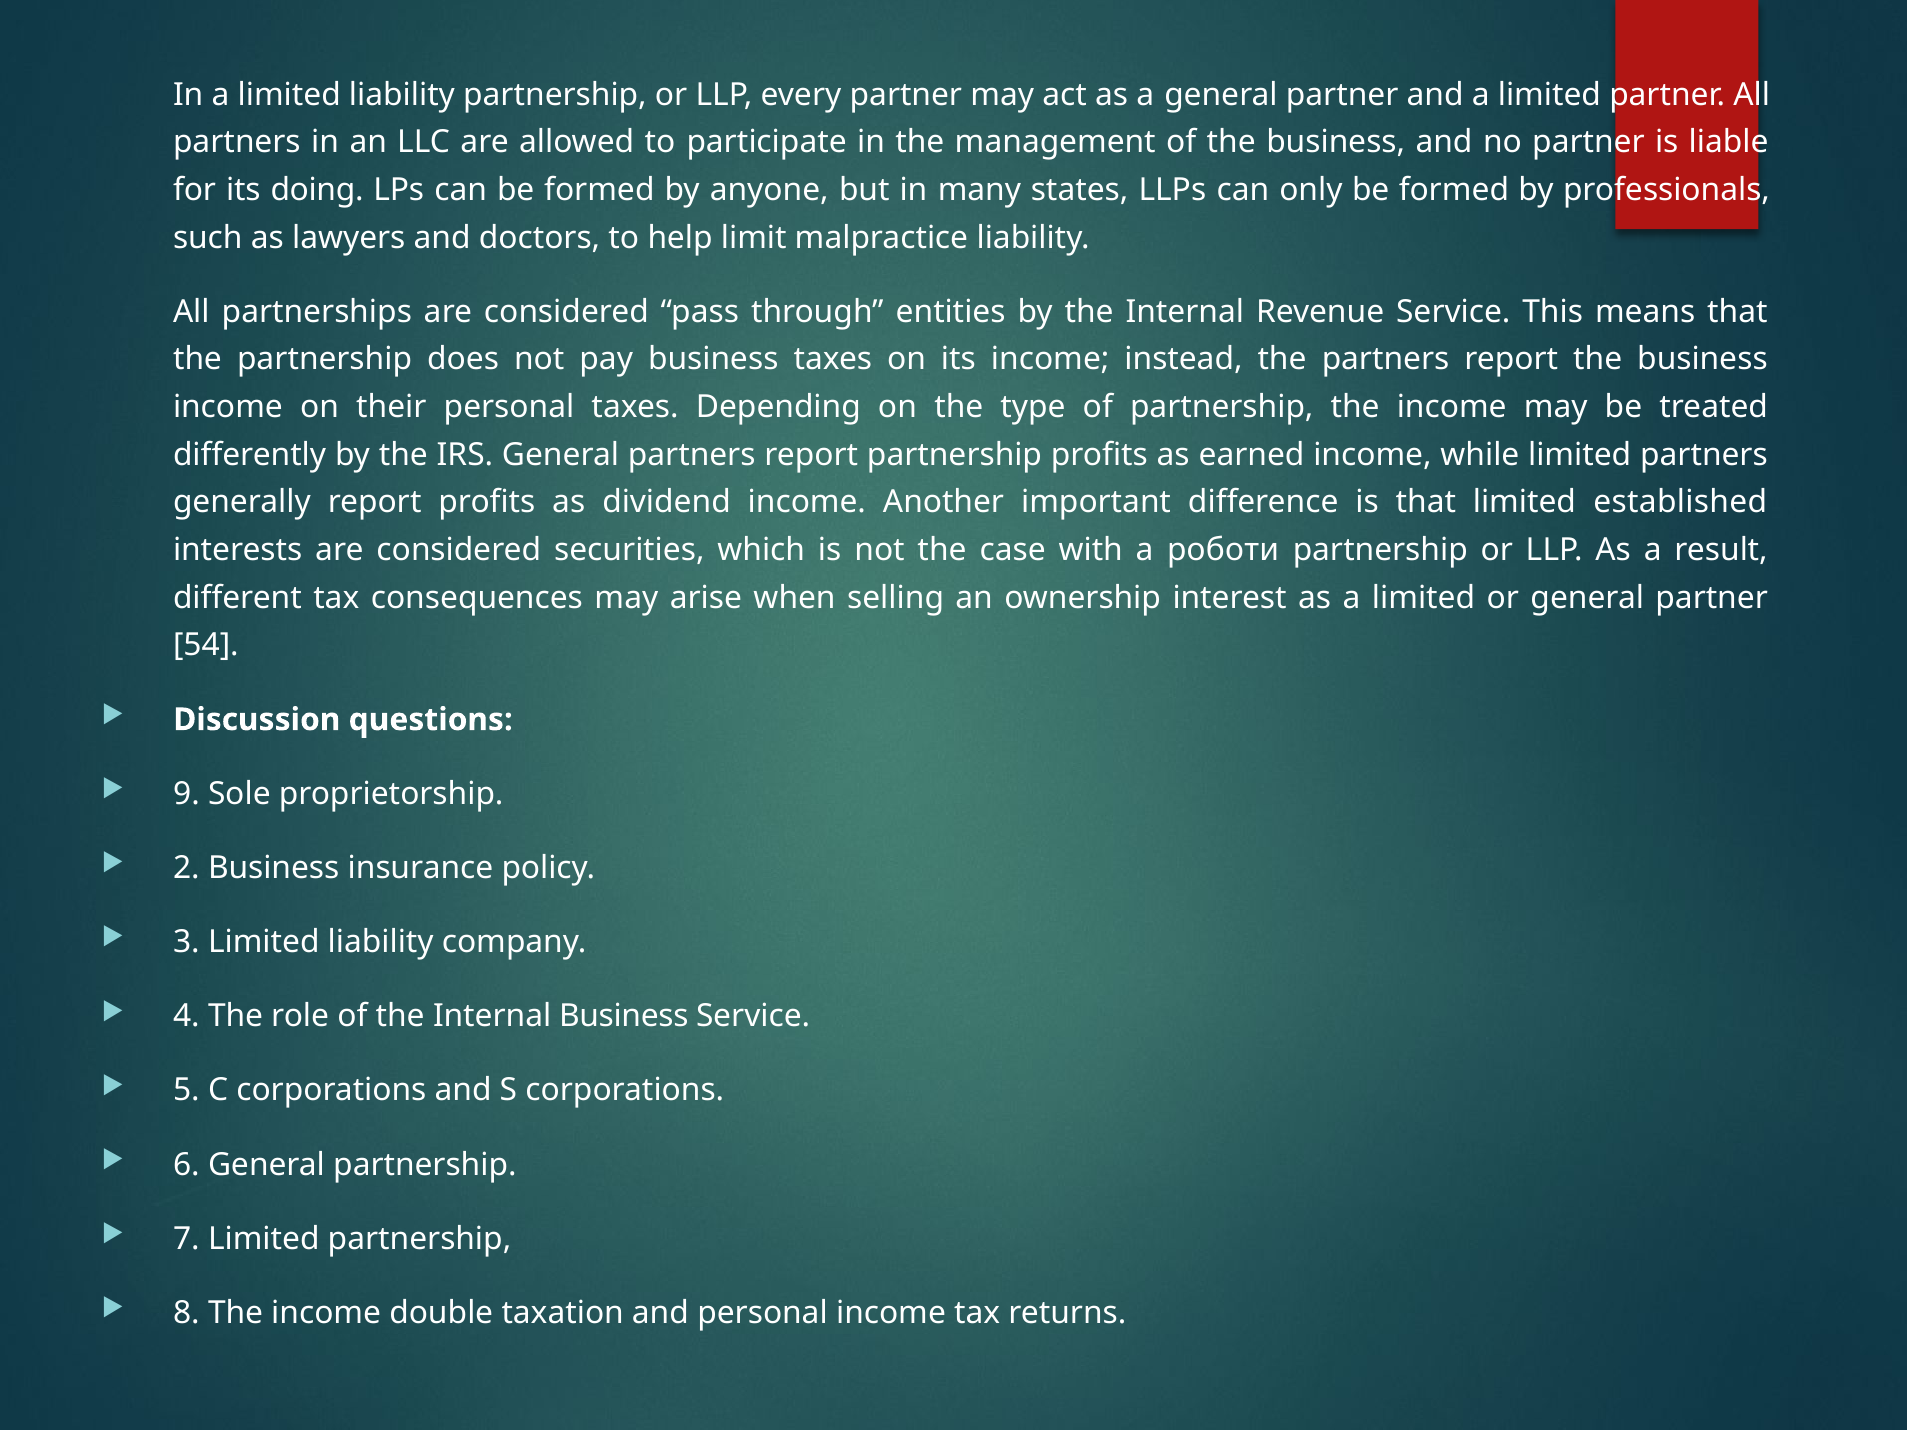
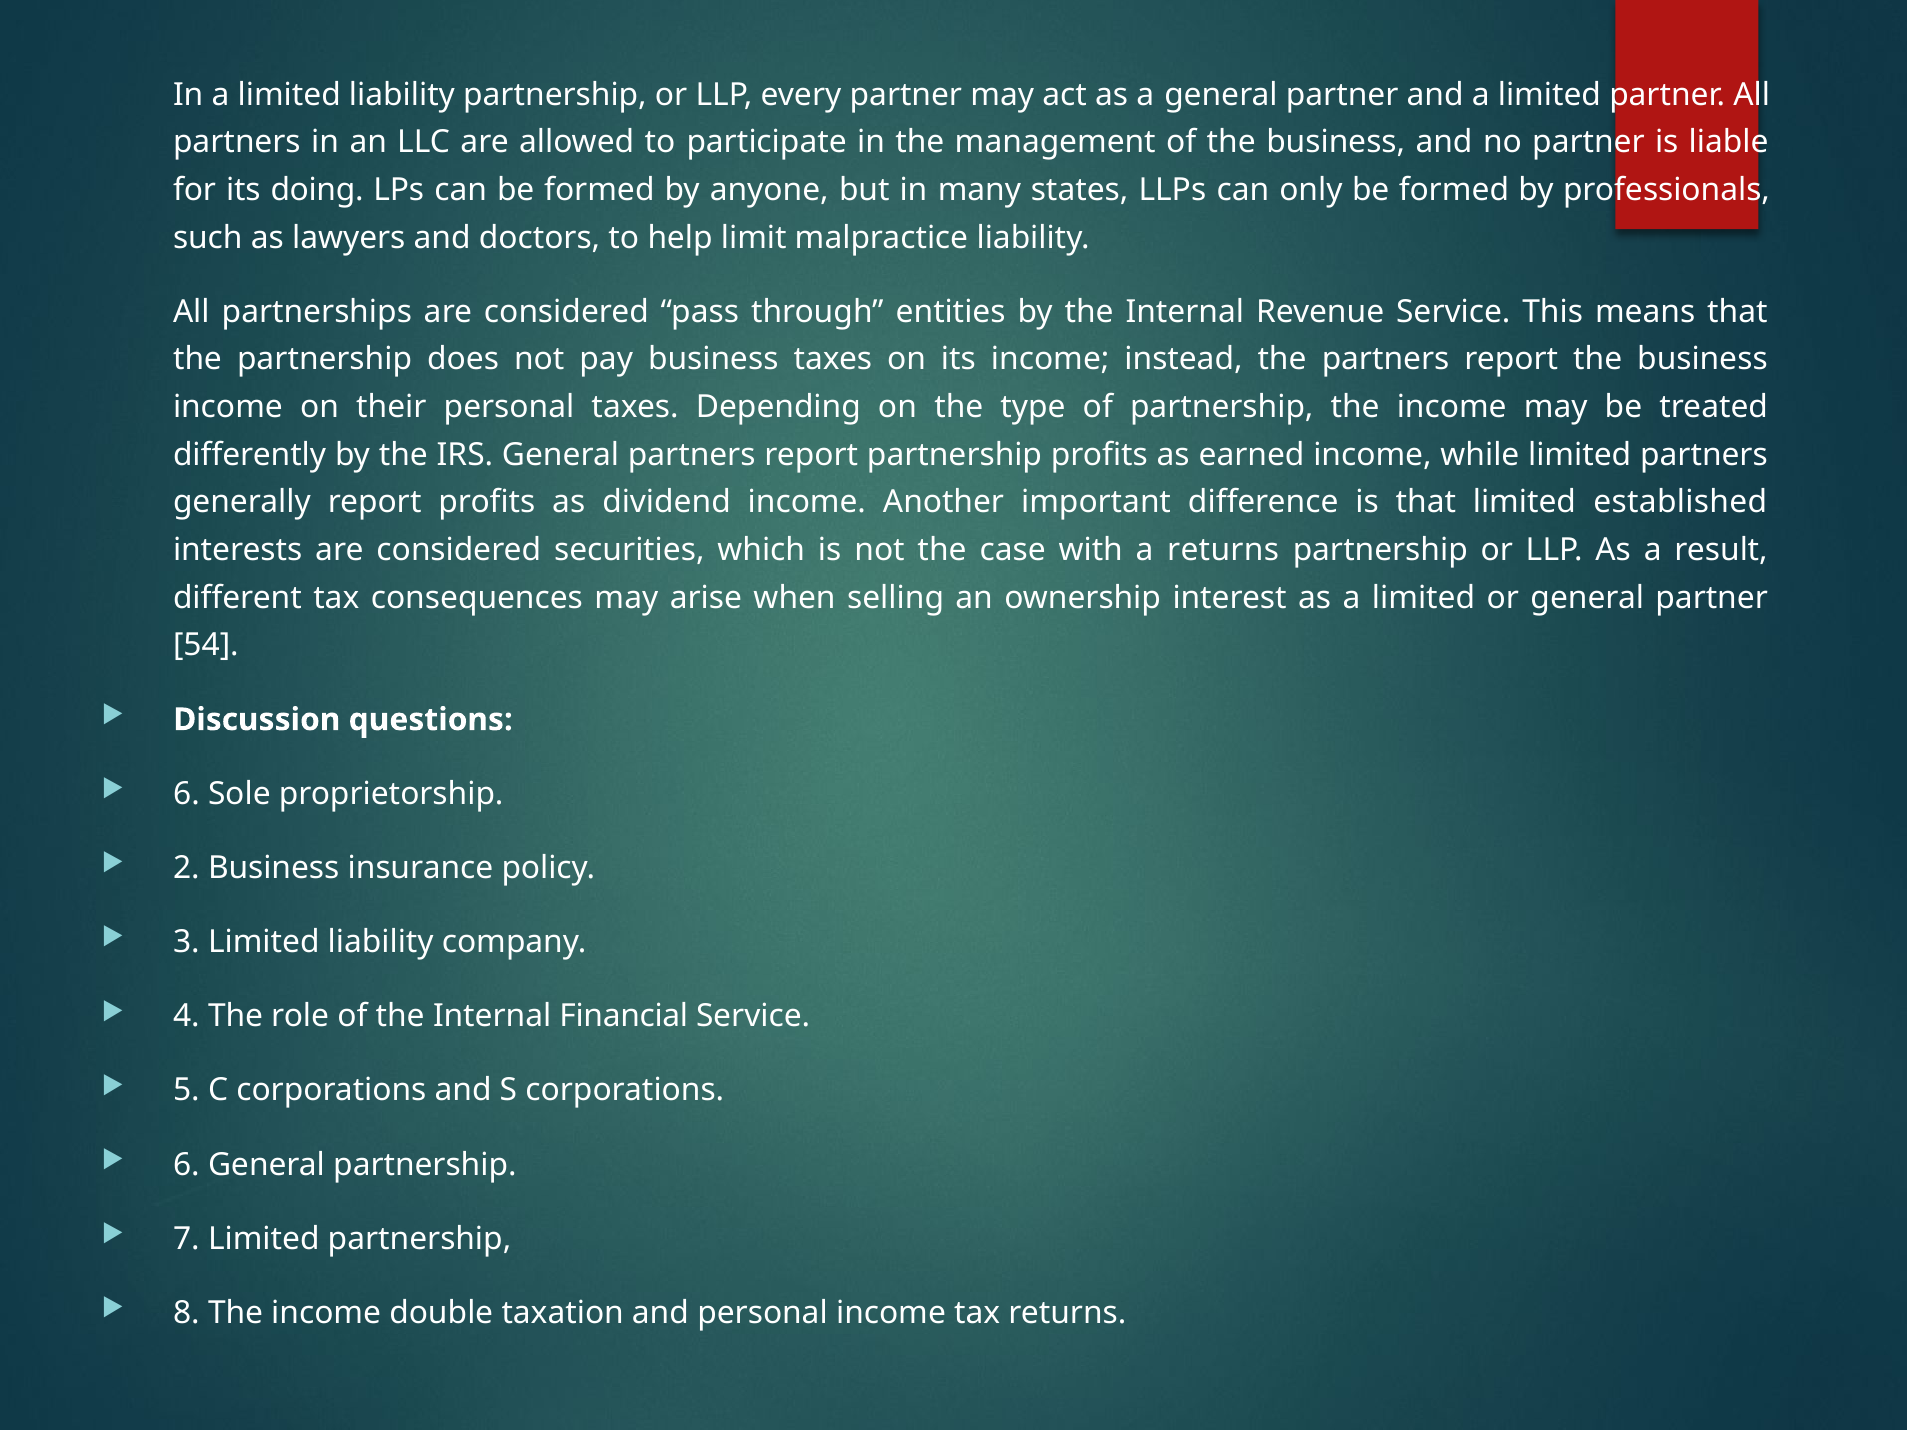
a роботи: роботи -> returns
9 at (186, 794): 9 -> 6
Internal Business: Business -> Financial
